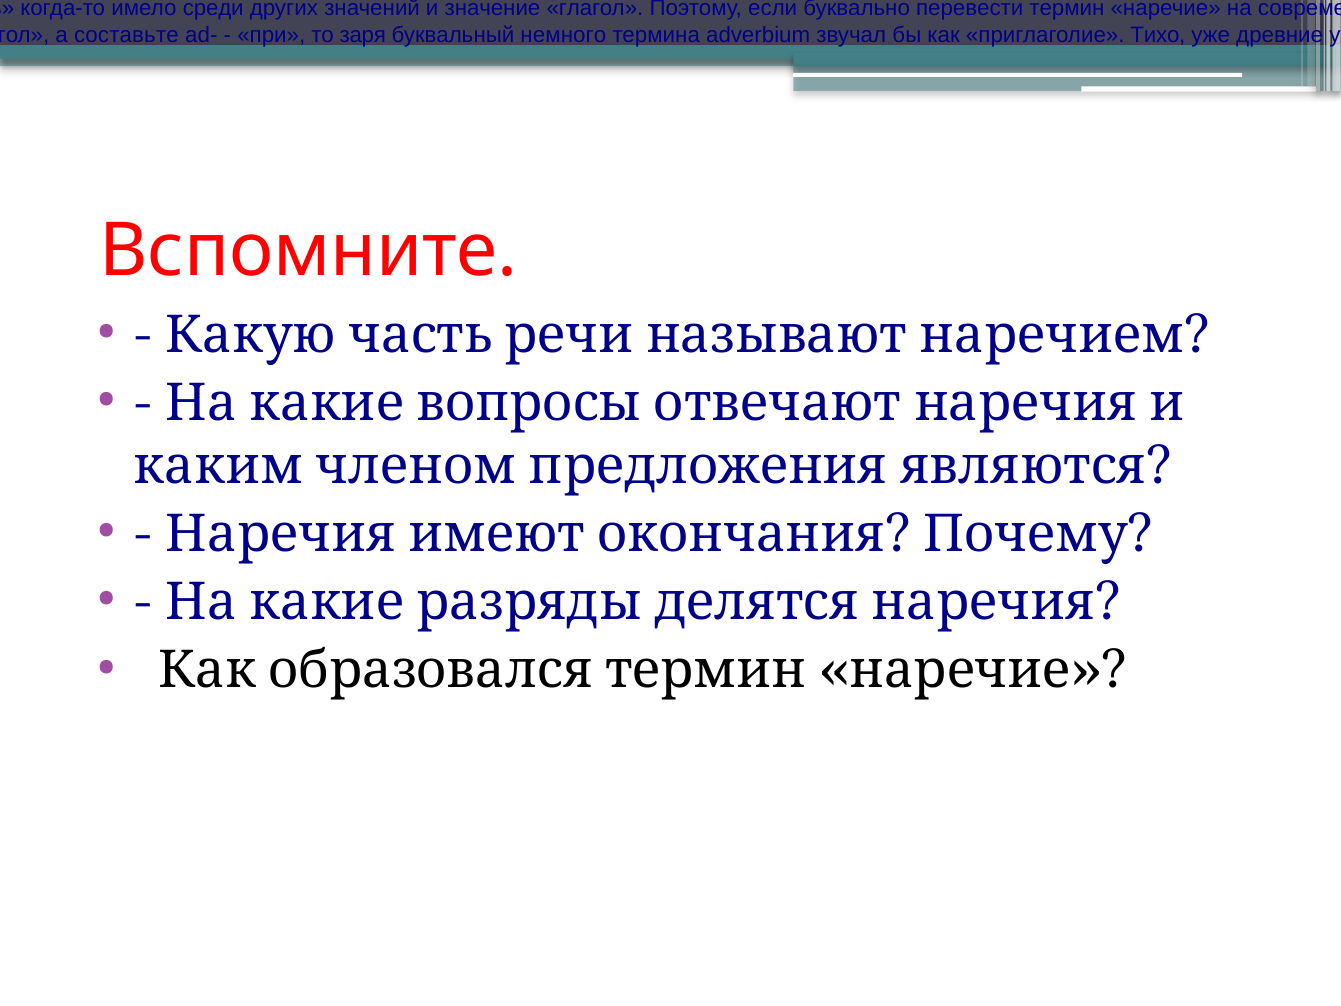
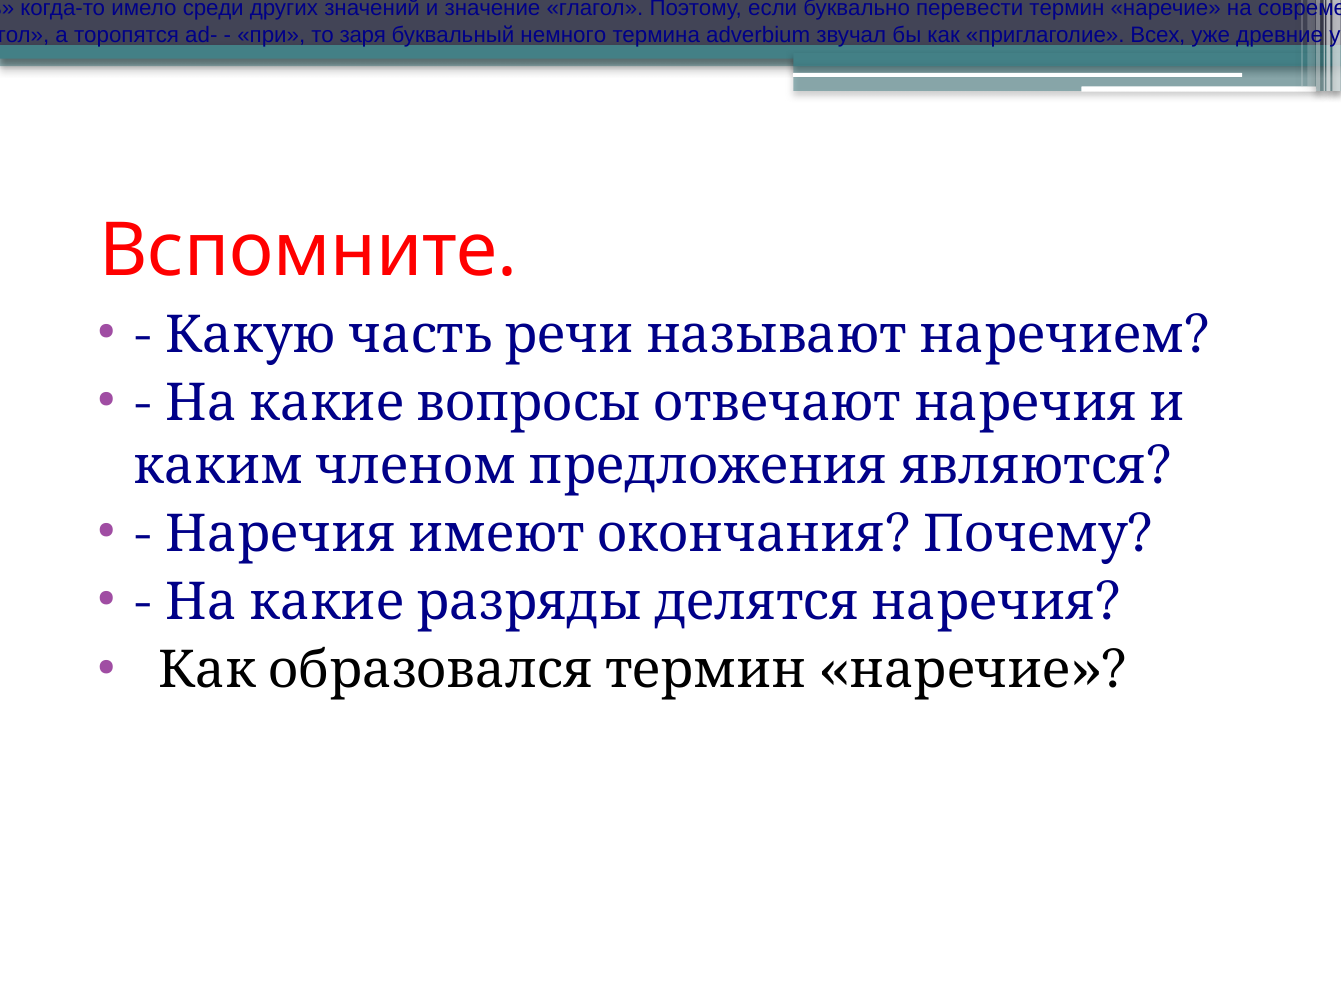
составьте: составьте -> торопятся
Тихо: Тихо -> Всех
